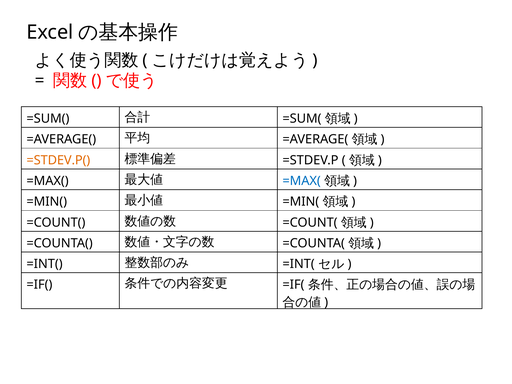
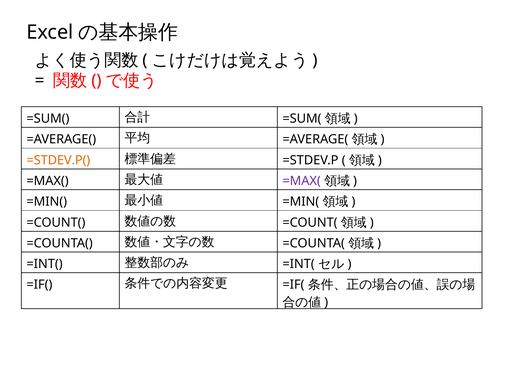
=MAX( at (302, 181) colour: blue -> purple
